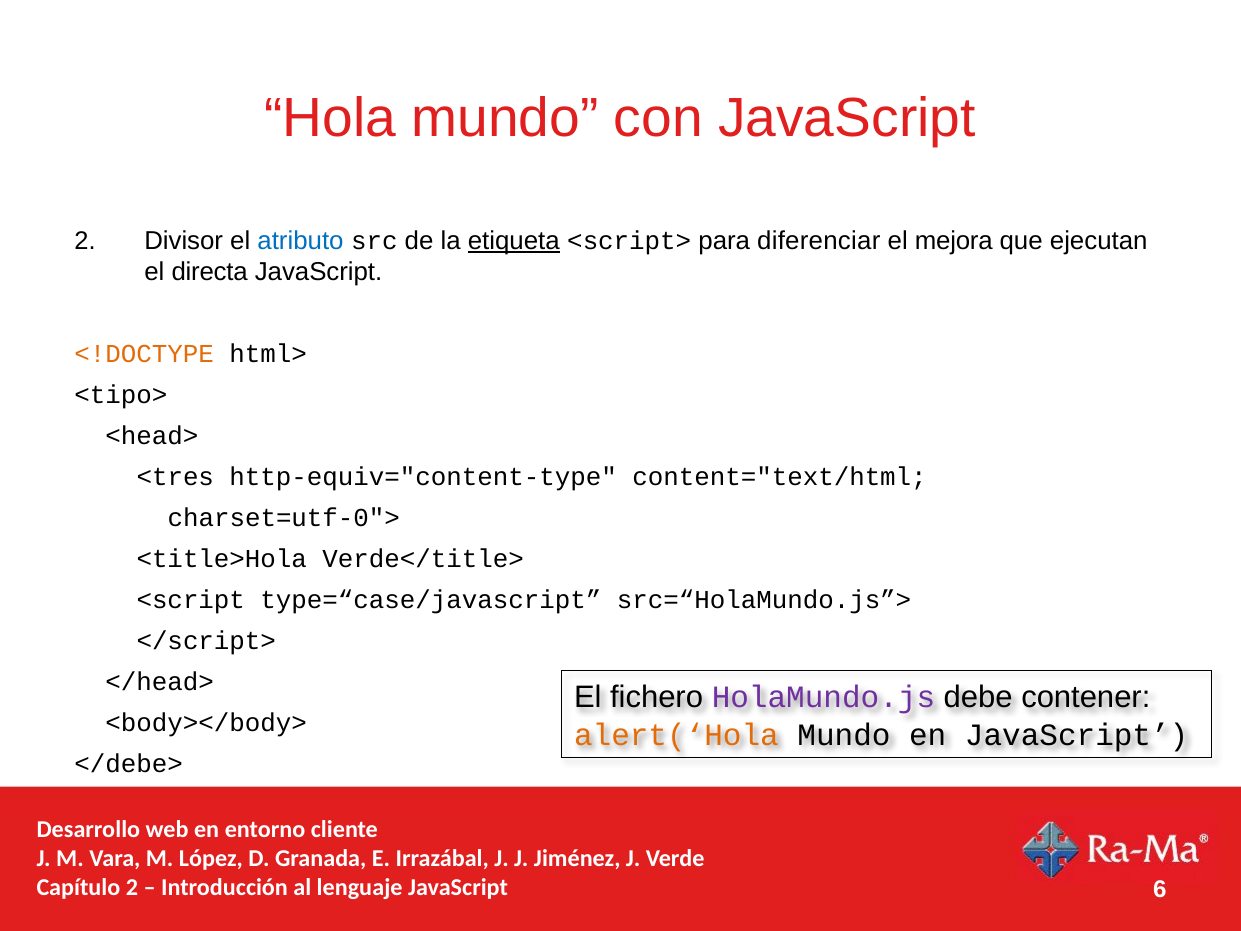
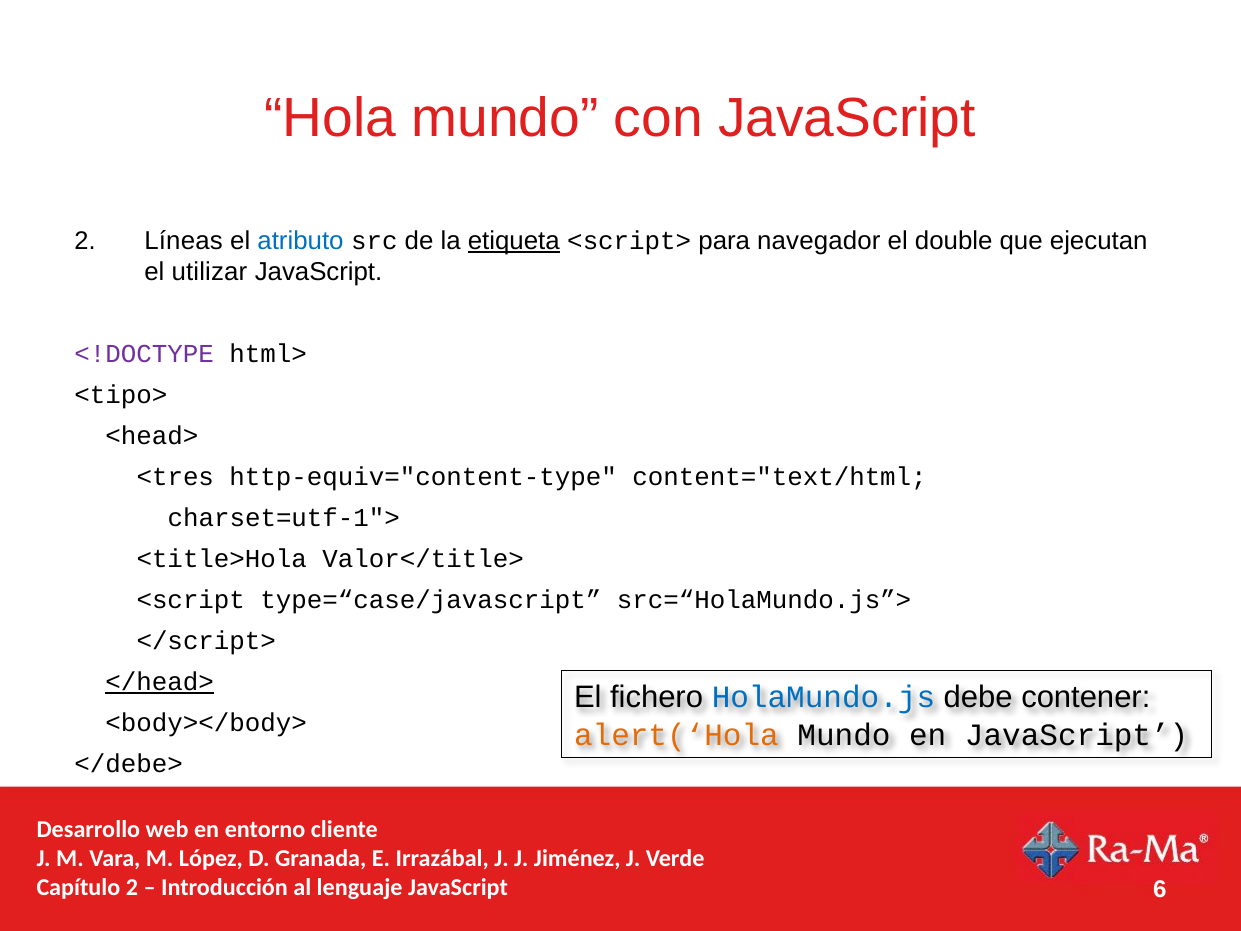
Divisor: Divisor -> Líneas
diferenciar: diferenciar -> navegador
mejora: mejora -> double
directa: directa -> utilizar
<!DOCTYPE colour: orange -> purple
charset=utf-0">: charset=utf-0"> -> charset=utf-1">
Verde</title>: Verde</title> -> Valor</title>
</head> underline: none -> present
HolaMundo.js colour: purple -> blue
